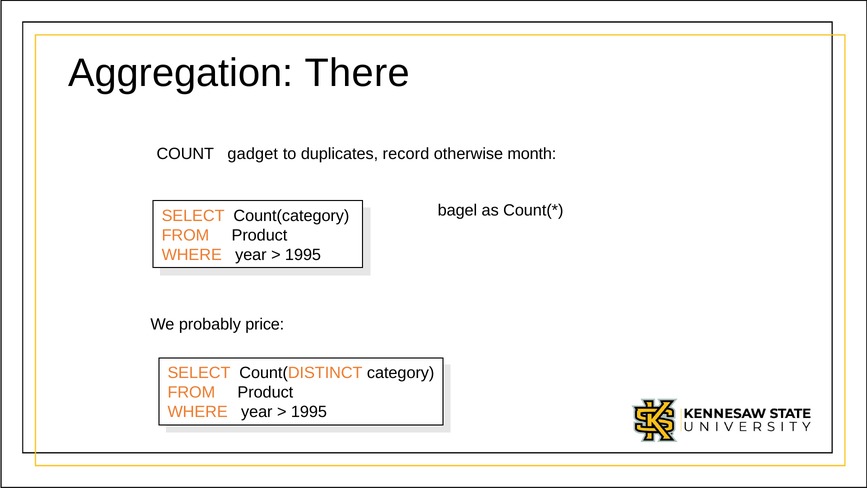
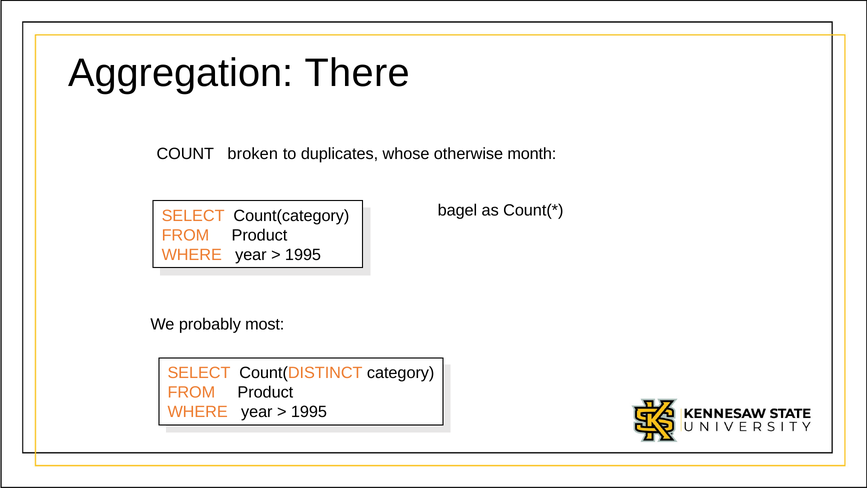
gadget: gadget -> broken
record: record -> whose
price: price -> most
